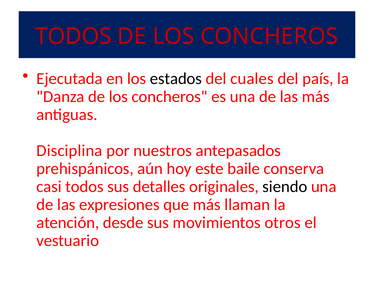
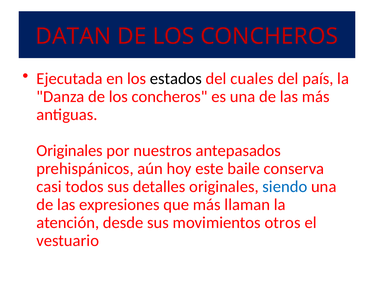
TODOS at (73, 36): TODOS -> DATAN
Disciplina at (69, 150): Disciplina -> Originales
siendo colour: black -> blue
